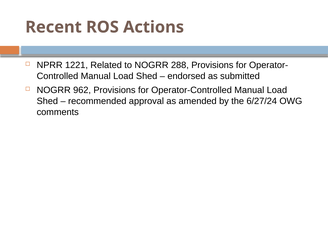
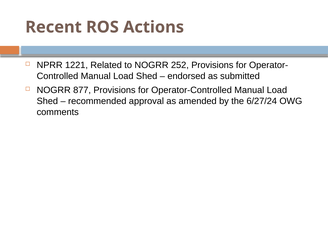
288: 288 -> 252
962: 962 -> 877
